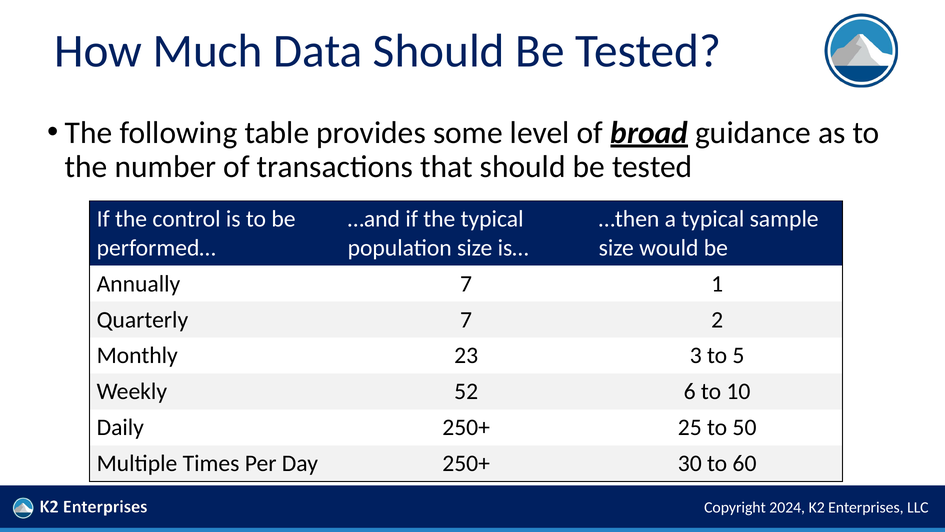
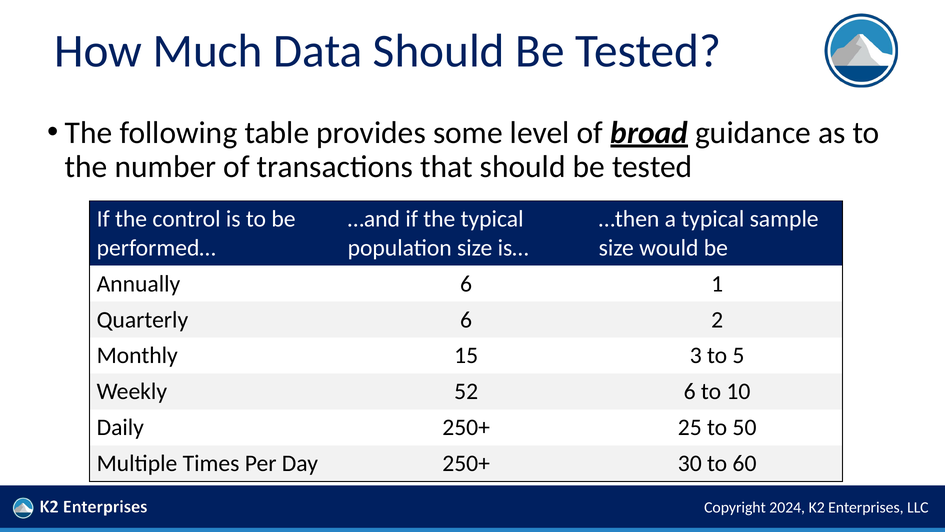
Annually 7: 7 -> 6
Quarterly 7: 7 -> 6
23: 23 -> 15
